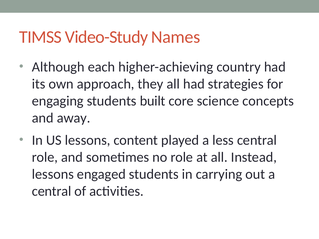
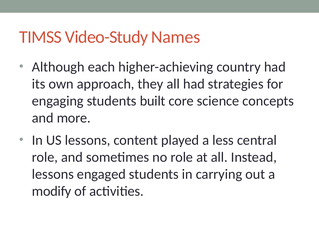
away: away -> more
central at (52, 191): central -> modify
